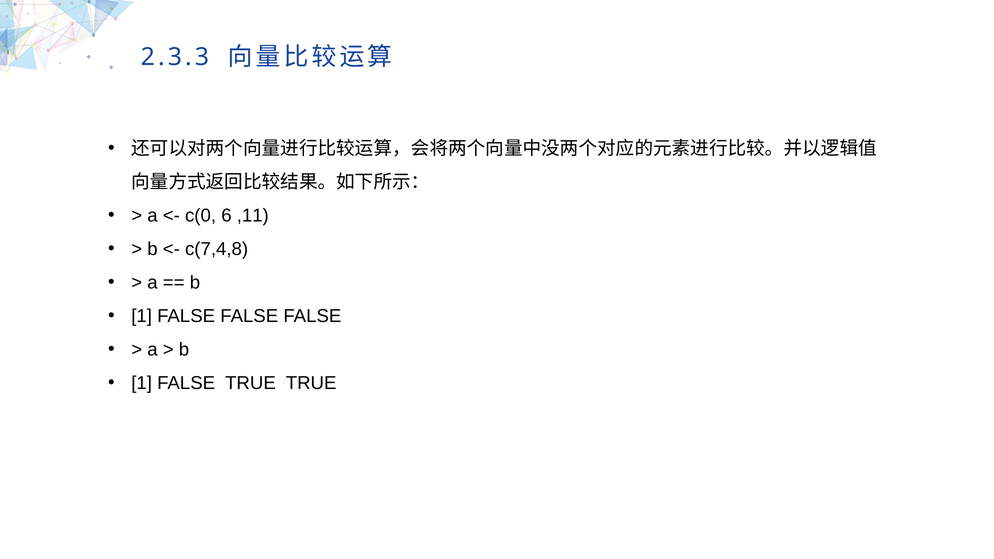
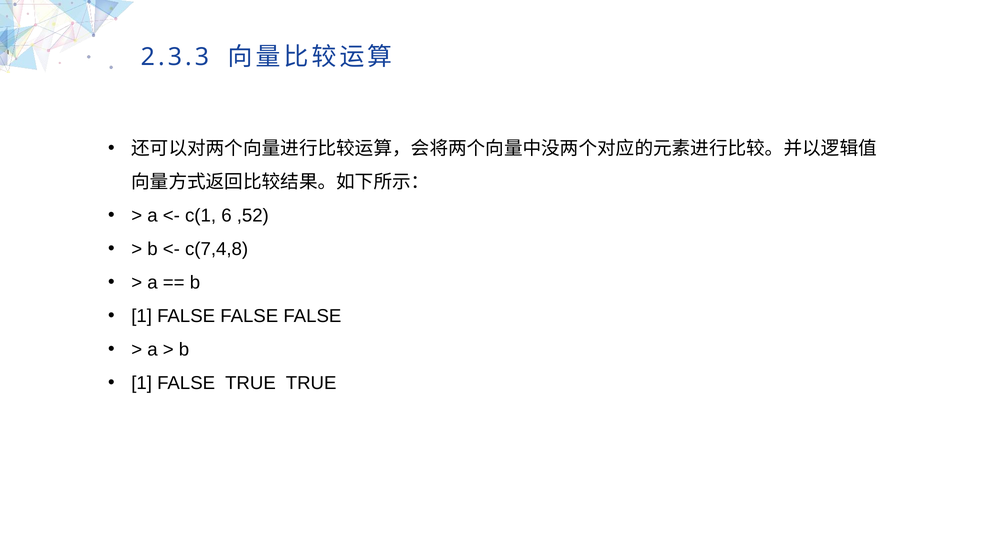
c(0: c(0 -> c(1
,11: ,11 -> ,52
